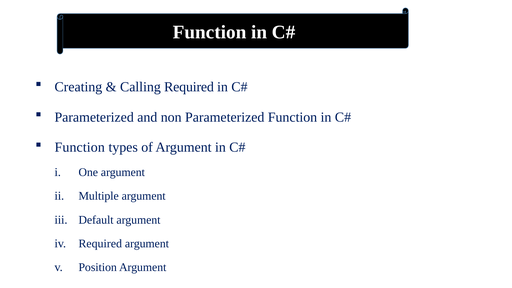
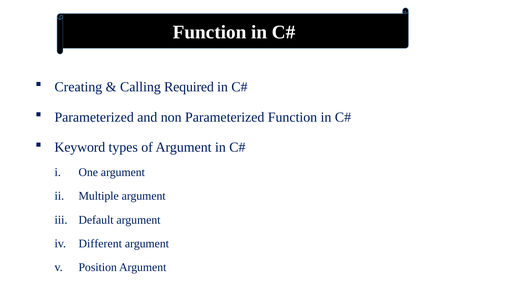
Function at (80, 147): Function -> Keyword
Required at (100, 244): Required -> Different
